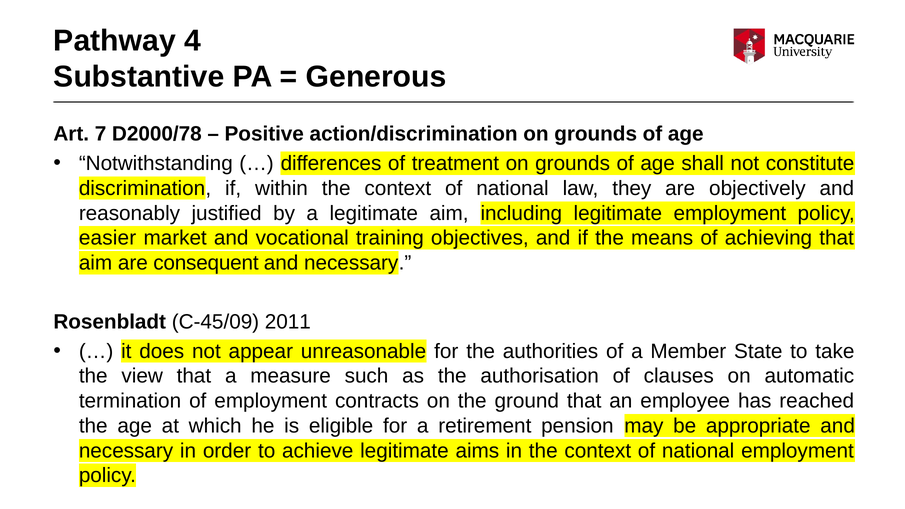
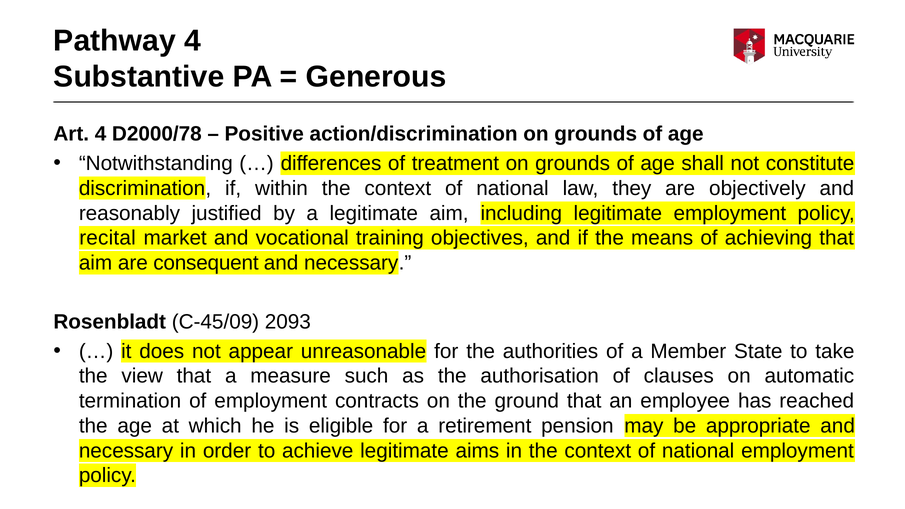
Art 7: 7 -> 4
easier: easier -> recital
2011: 2011 -> 2093
